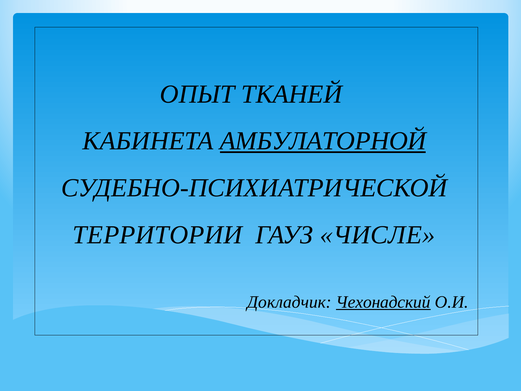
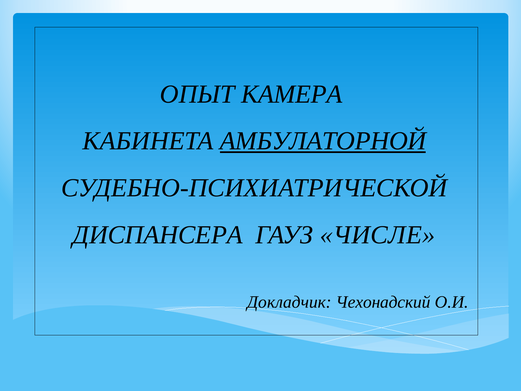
ТКАНЕЙ: ТКАНЕЙ -> КАМЕРА
ТЕРРИТОРИИ: ТЕРРИТОРИИ -> ДИСПАНСЕРА
Чехонадский underline: present -> none
